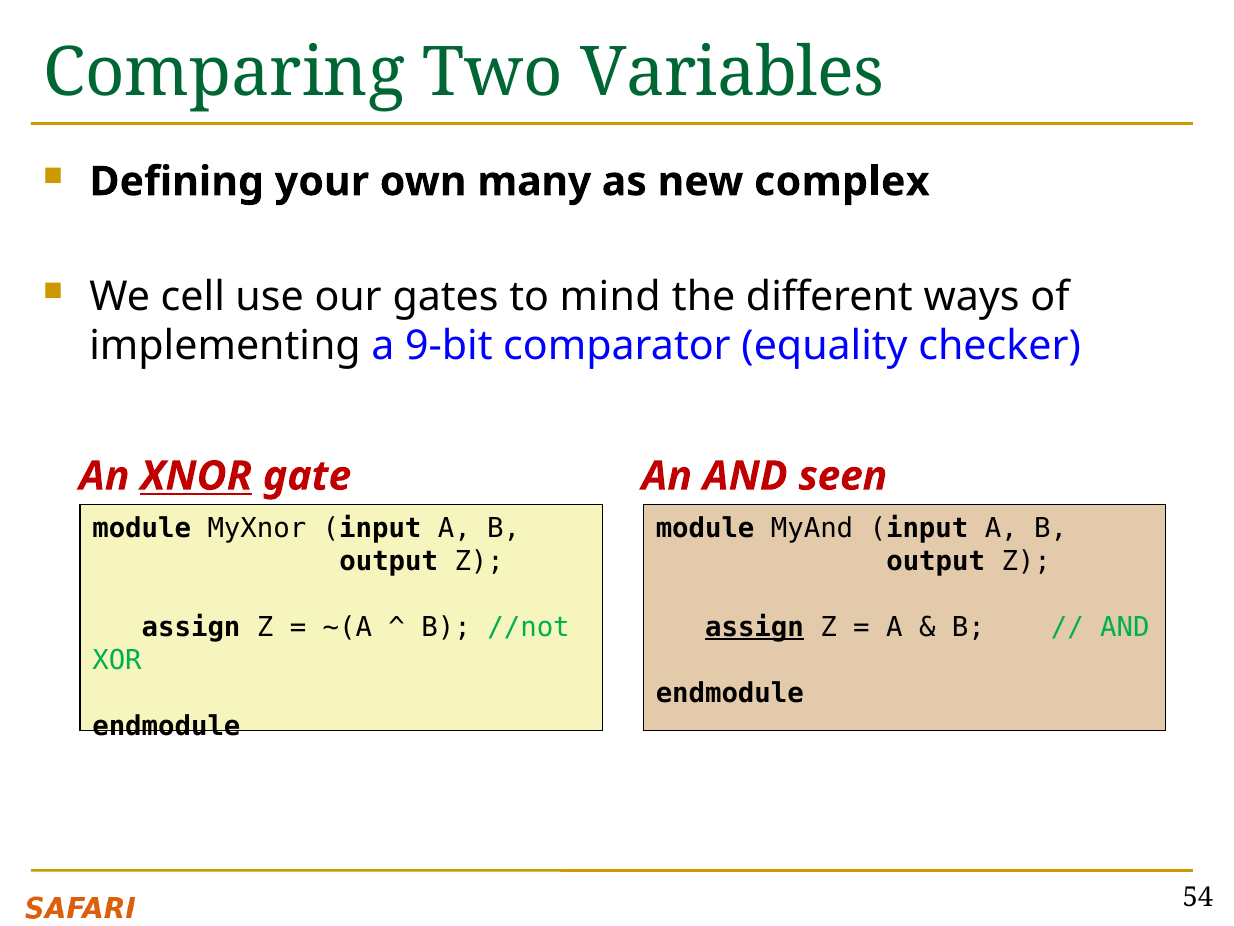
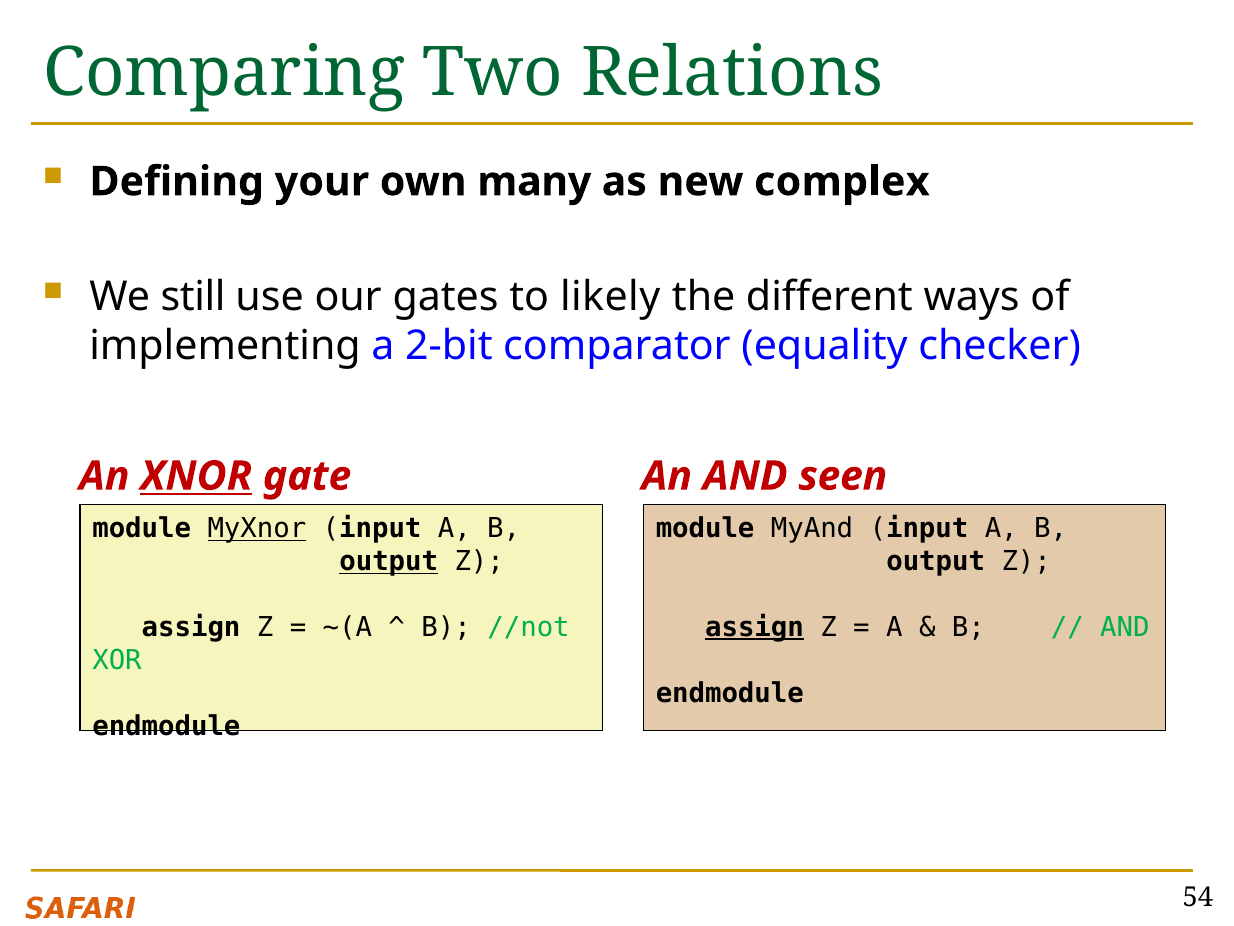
Variables: Variables -> Relations
cell: cell -> still
mind: mind -> likely
9-bit: 9-bit -> 2-bit
MyXnor underline: none -> present
output at (389, 561) underline: none -> present
